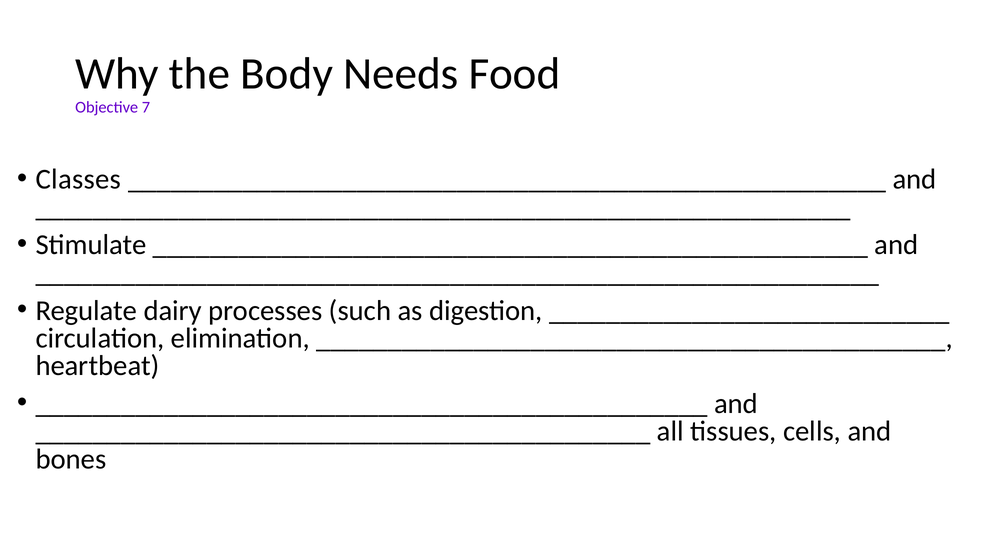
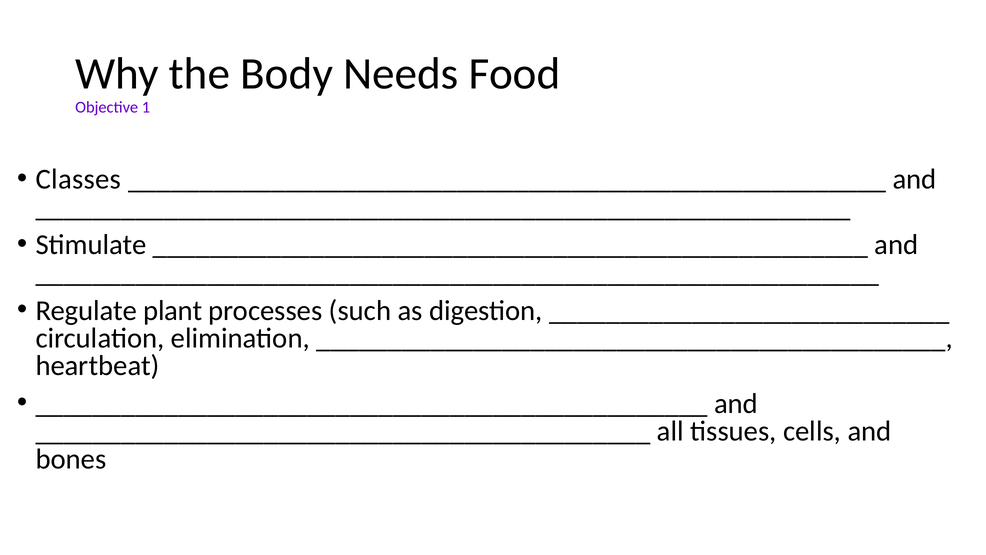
7: 7 -> 1
dairy: dairy -> plant
